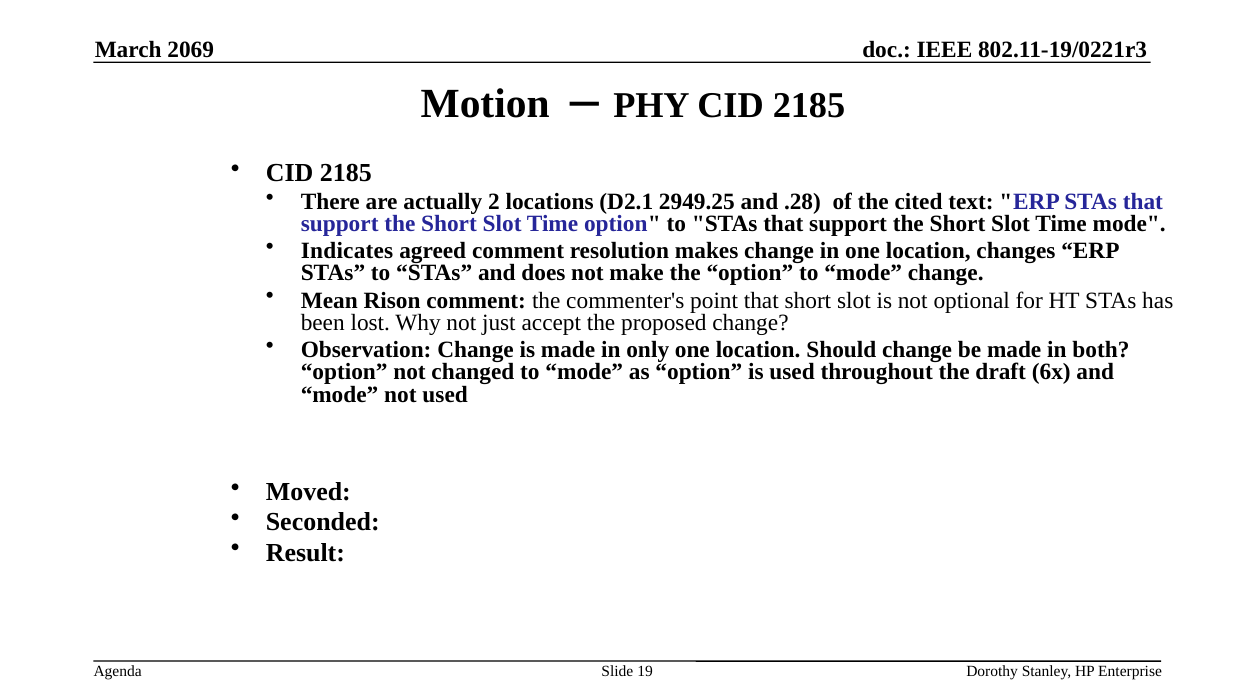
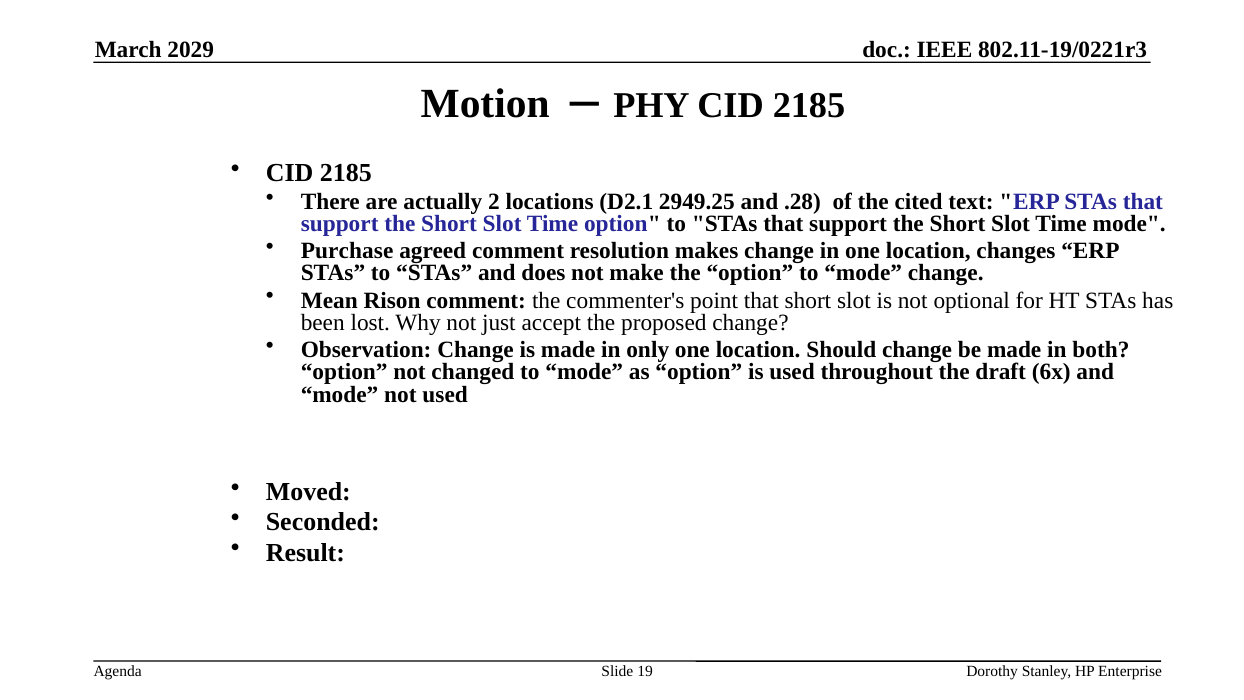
2069: 2069 -> 2029
Indicates: Indicates -> Purchase
